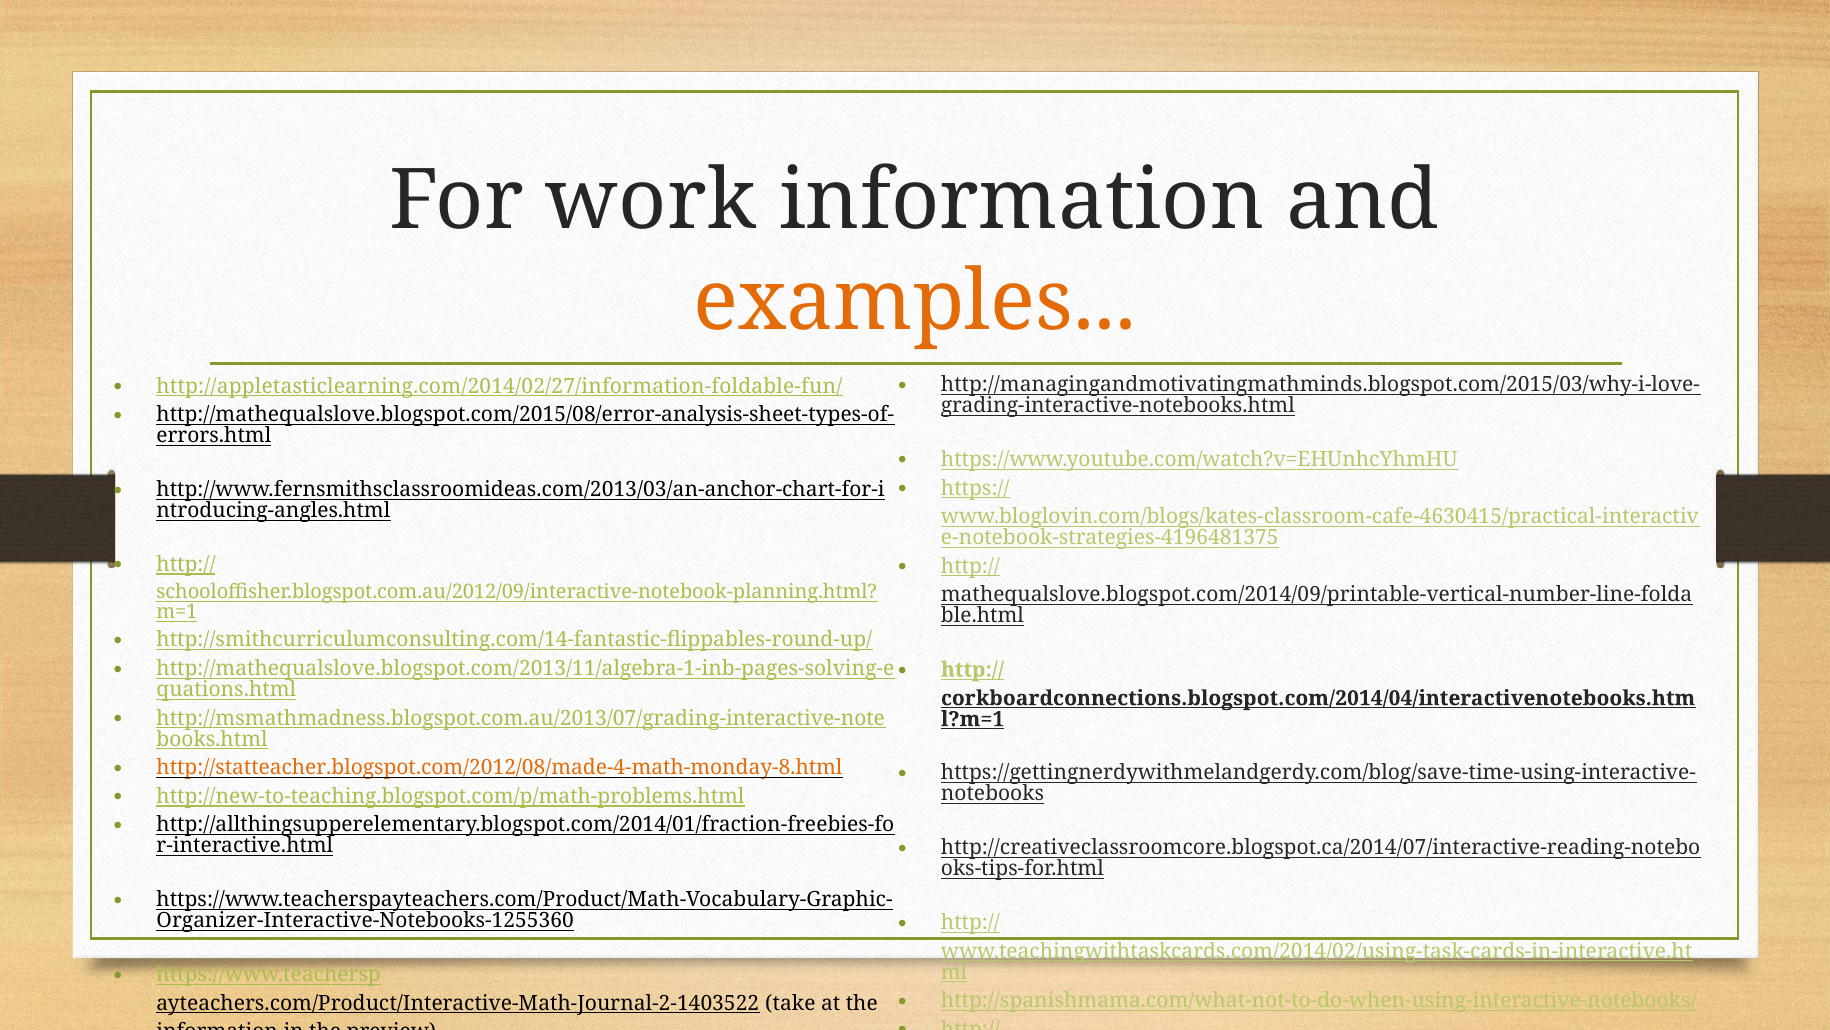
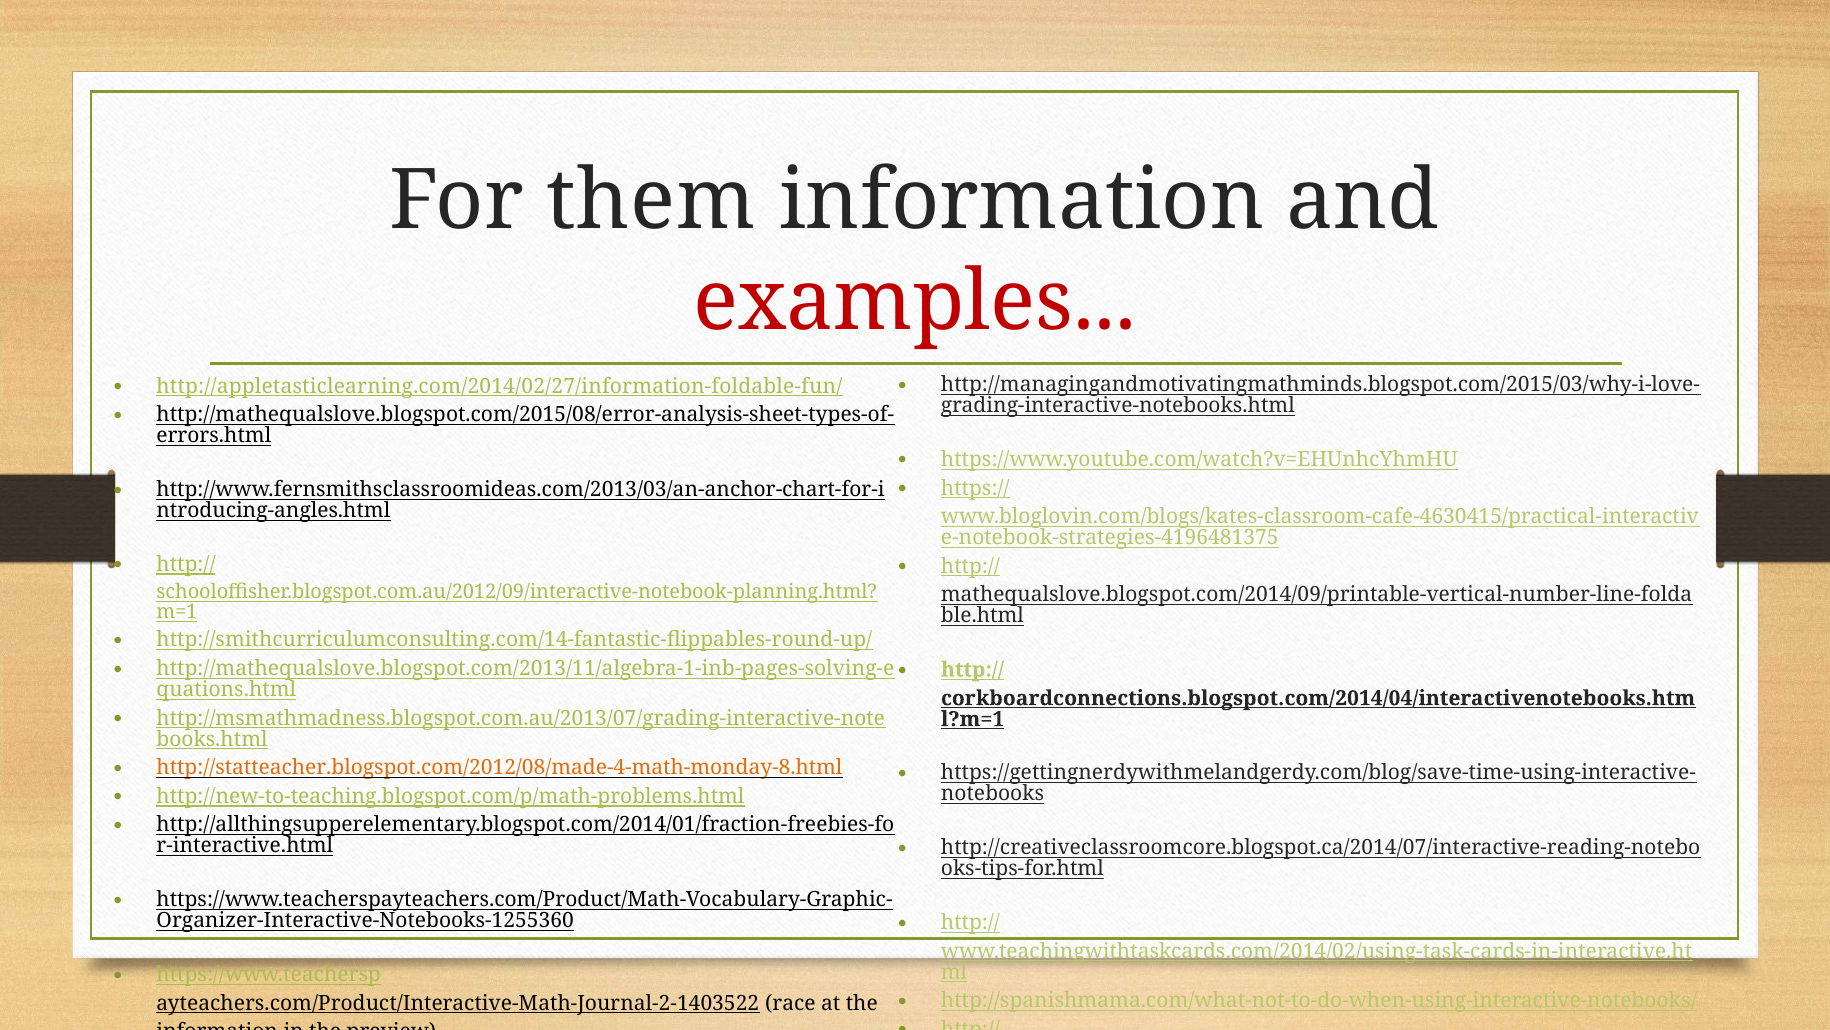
work: work -> them
examples colour: orange -> red
take: take -> race
